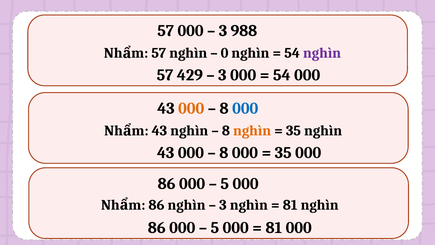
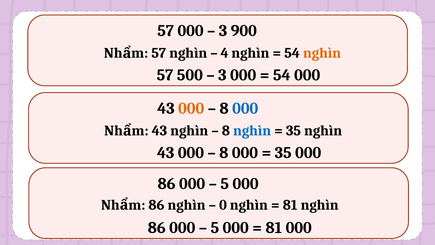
988: 988 -> 900
0: 0 -> 4
nghìn at (322, 53) colour: purple -> orange
429: 429 -> 500
nghìn at (252, 131) colour: orange -> blue
3 at (223, 205): 3 -> 0
